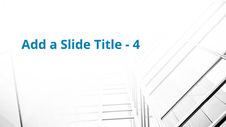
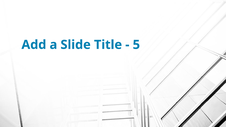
4: 4 -> 5
